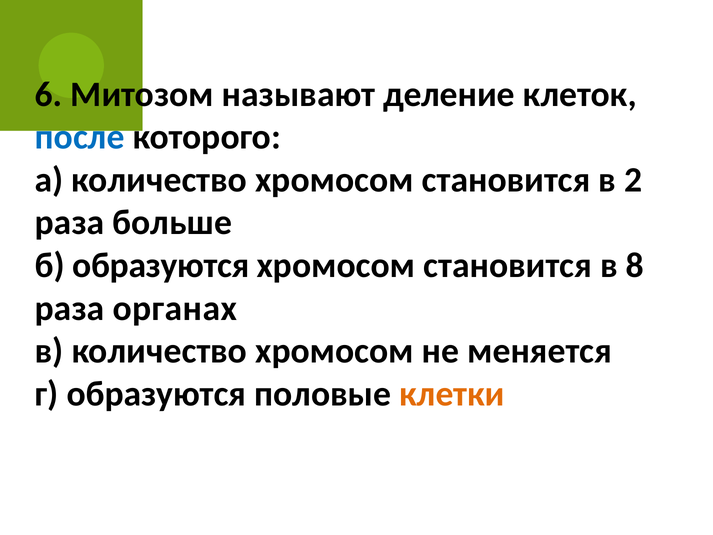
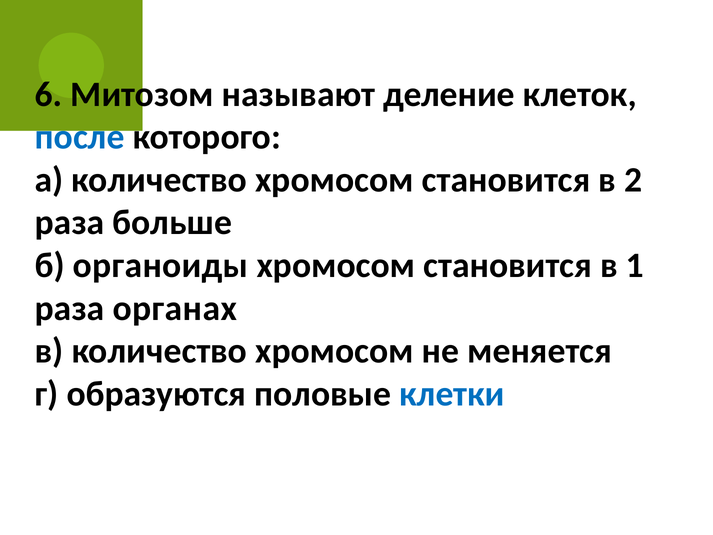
б образуются: образуются -> органоиды
8: 8 -> 1
клетки colour: orange -> blue
